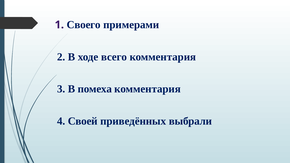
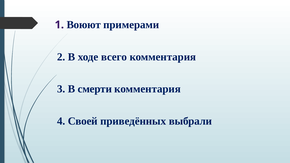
Своего: Своего -> Воюют
помеха: помеха -> смерти
